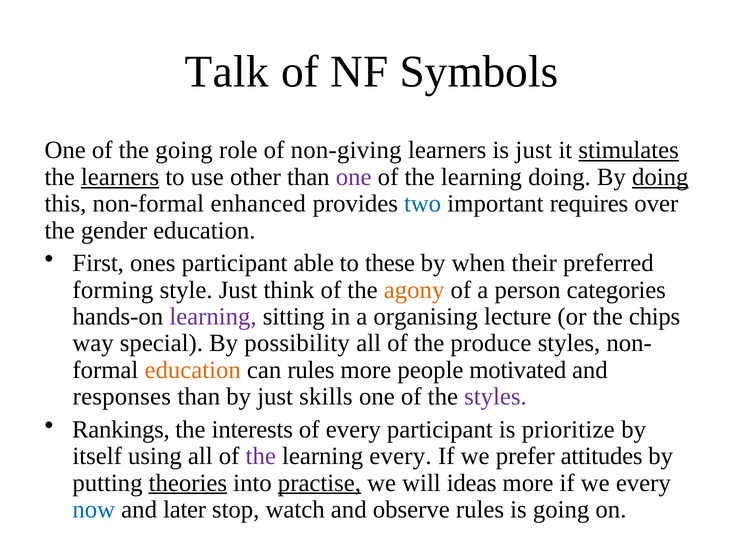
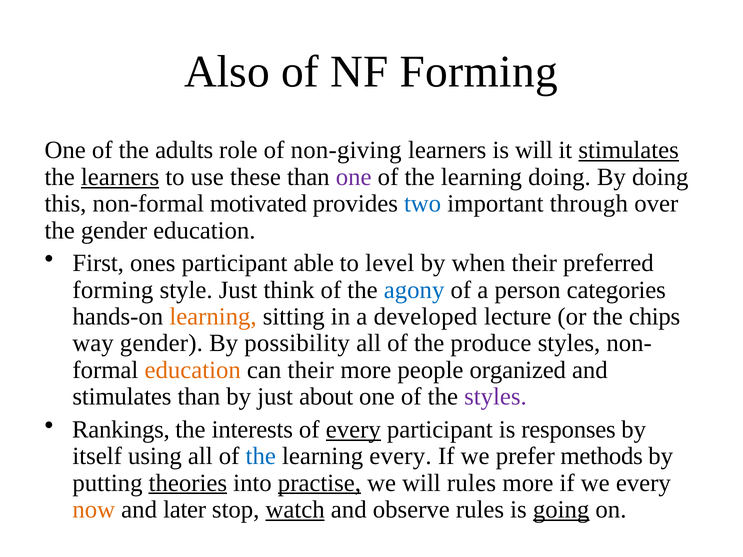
Talk: Talk -> Also
NF Symbols: Symbols -> Forming
the going: going -> adults
is just: just -> will
other: other -> these
doing at (660, 177) underline: present -> none
enhanced: enhanced -> motivated
requires: requires -> through
these: these -> level
agony colour: orange -> blue
learning at (213, 317) colour: purple -> orange
organising: organising -> developed
way special: special -> gender
can rules: rules -> their
motivated: motivated -> organized
responses at (122, 397): responses -> stimulates
skills: skills -> about
every at (353, 430) underline: none -> present
prioritize: prioritize -> responses
the at (261, 456) colour: purple -> blue
attitudes: attitudes -> methods
will ideas: ideas -> rules
now colour: blue -> orange
watch underline: none -> present
going at (561, 510) underline: none -> present
